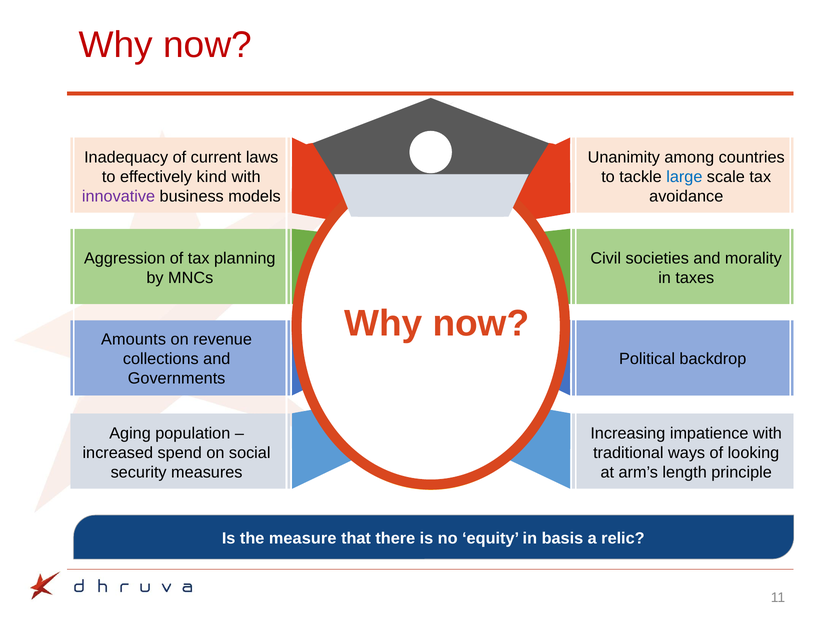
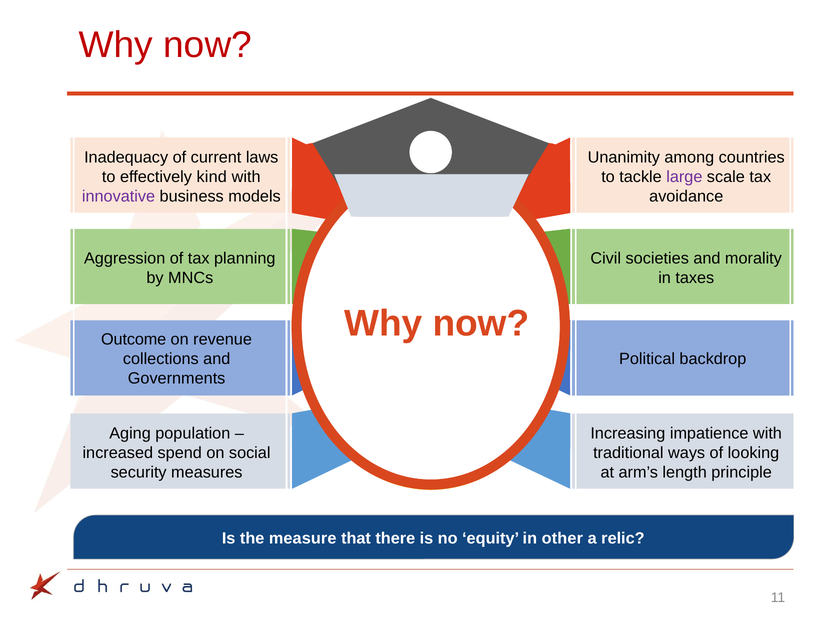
large colour: blue -> purple
Amounts: Amounts -> Outcome
basis: basis -> other
